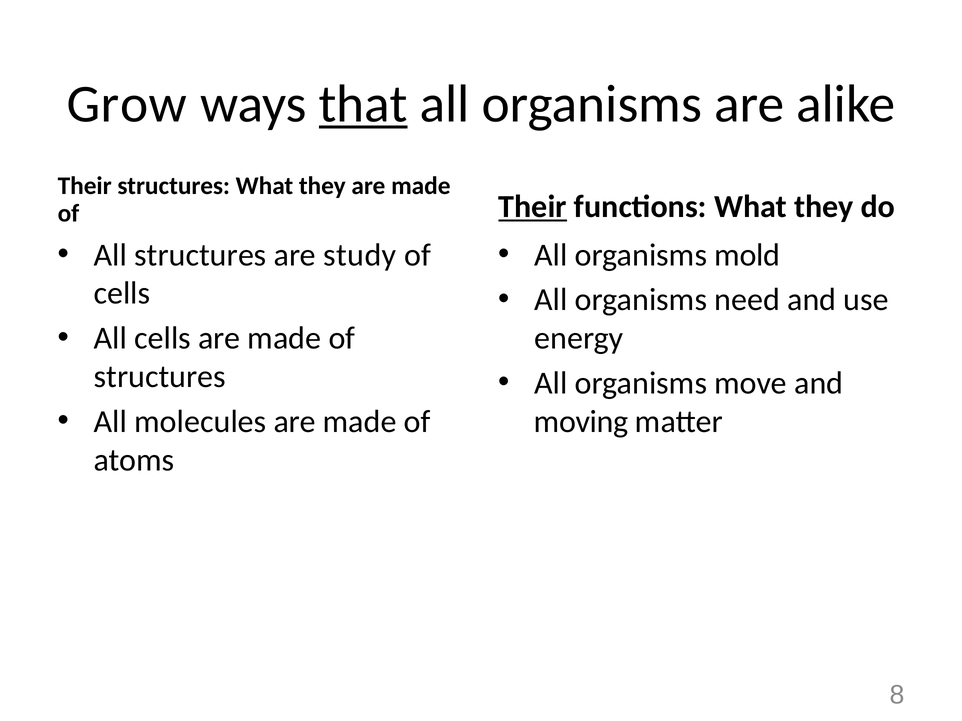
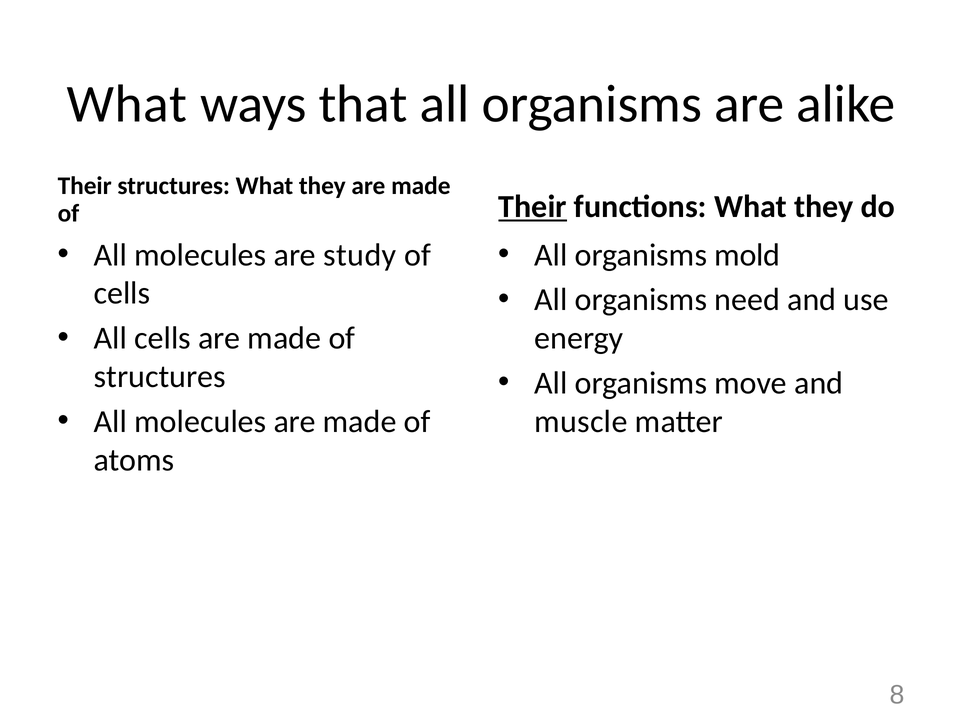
Grow at (127, 104): Grow -> What
that underline: present -> none
structures at (200, 255): structures -> molecules
moving: moving -> muscle
